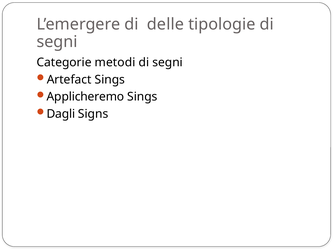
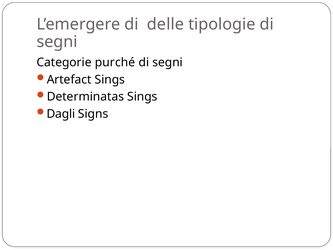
metodi: metodi -> purché
Applicheremo: Applicheremo -> Determinatas
